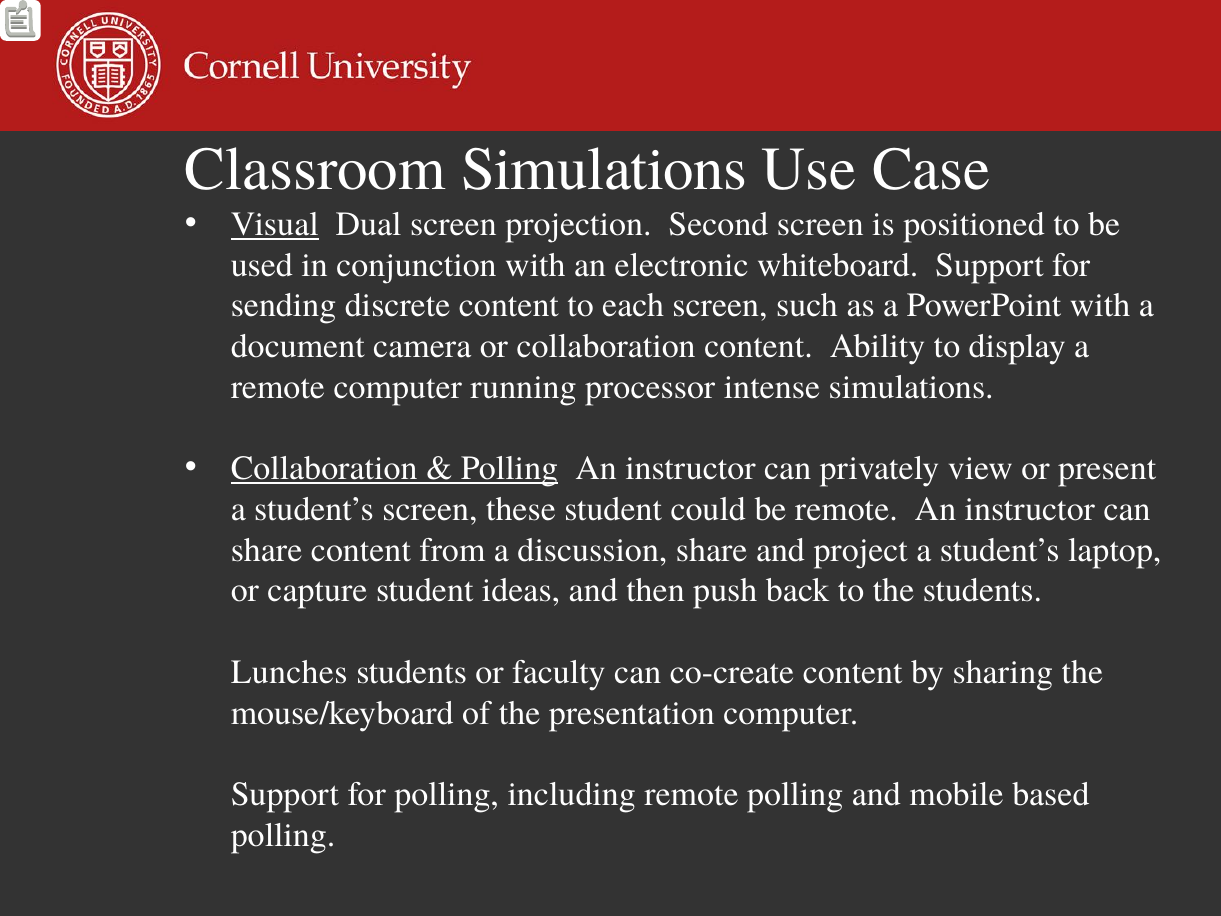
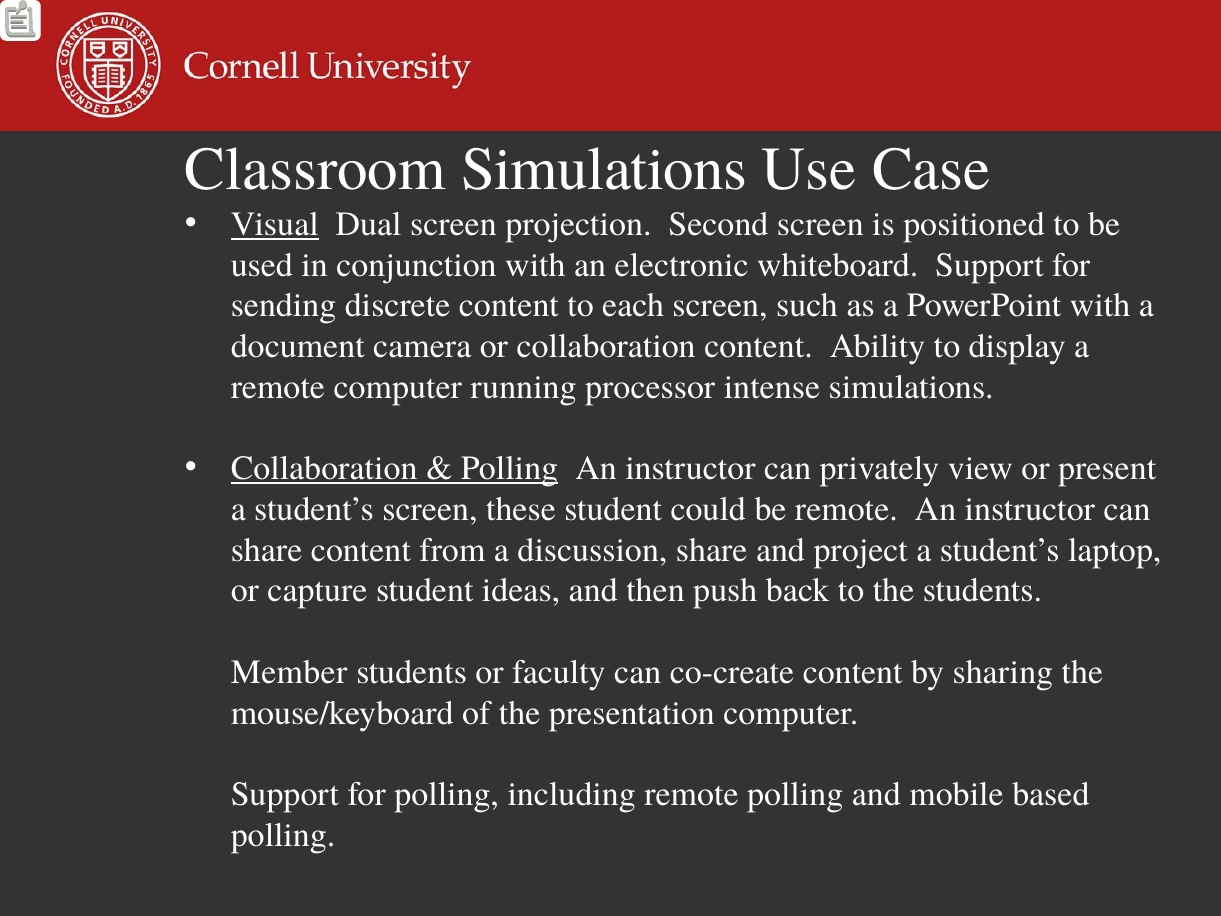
Lunches: Lunches -> Member
